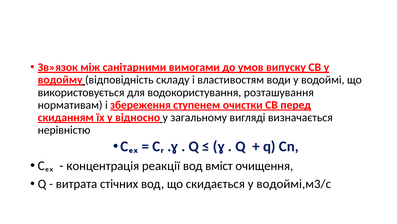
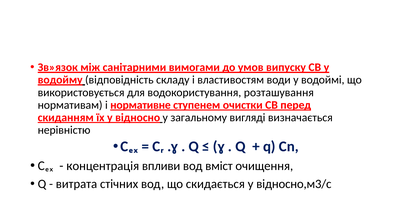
збереження: збереження -> нормативне
реакції: реакції -> впливи
водоймі,м3/с: водоймі,м3/с -> відносно,м3/с
